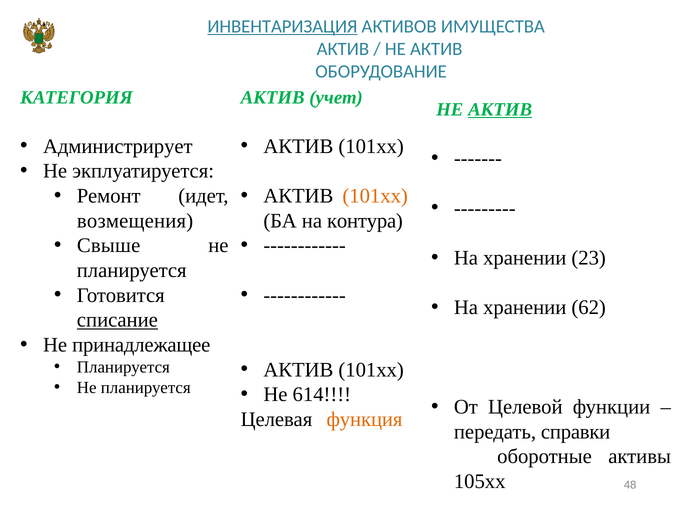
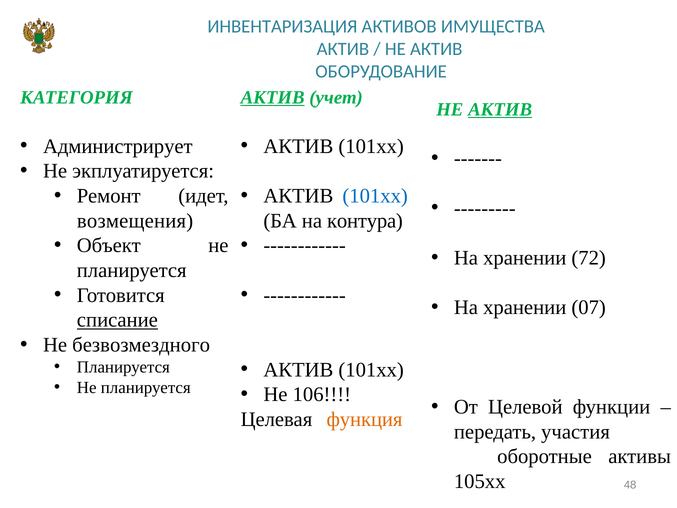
ИНВЕНТАРИЗАЦИЯ underline: present -> none
АКТИВ at (273, 98) underline: none -> present
101хх at (375, 196) colour: orange -> blue
Свыше: Свыше -> Объект
23: 23 -> 72
62: 62 -> 07
принадлежащее: принадлежащее -> безвозмездного
614: 614 -> 106
справки: справки -> участия
